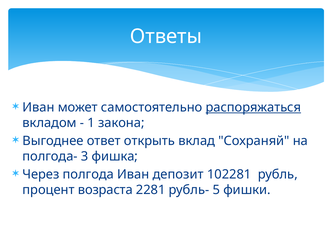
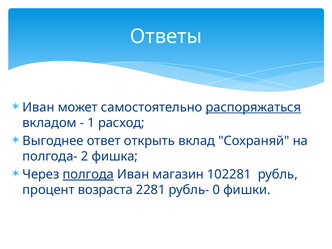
закона: закона -> расход
3: 3 -> 2
полгода underline: none -> present
депозит: депозит -> магазин
5: 5 -> 0
